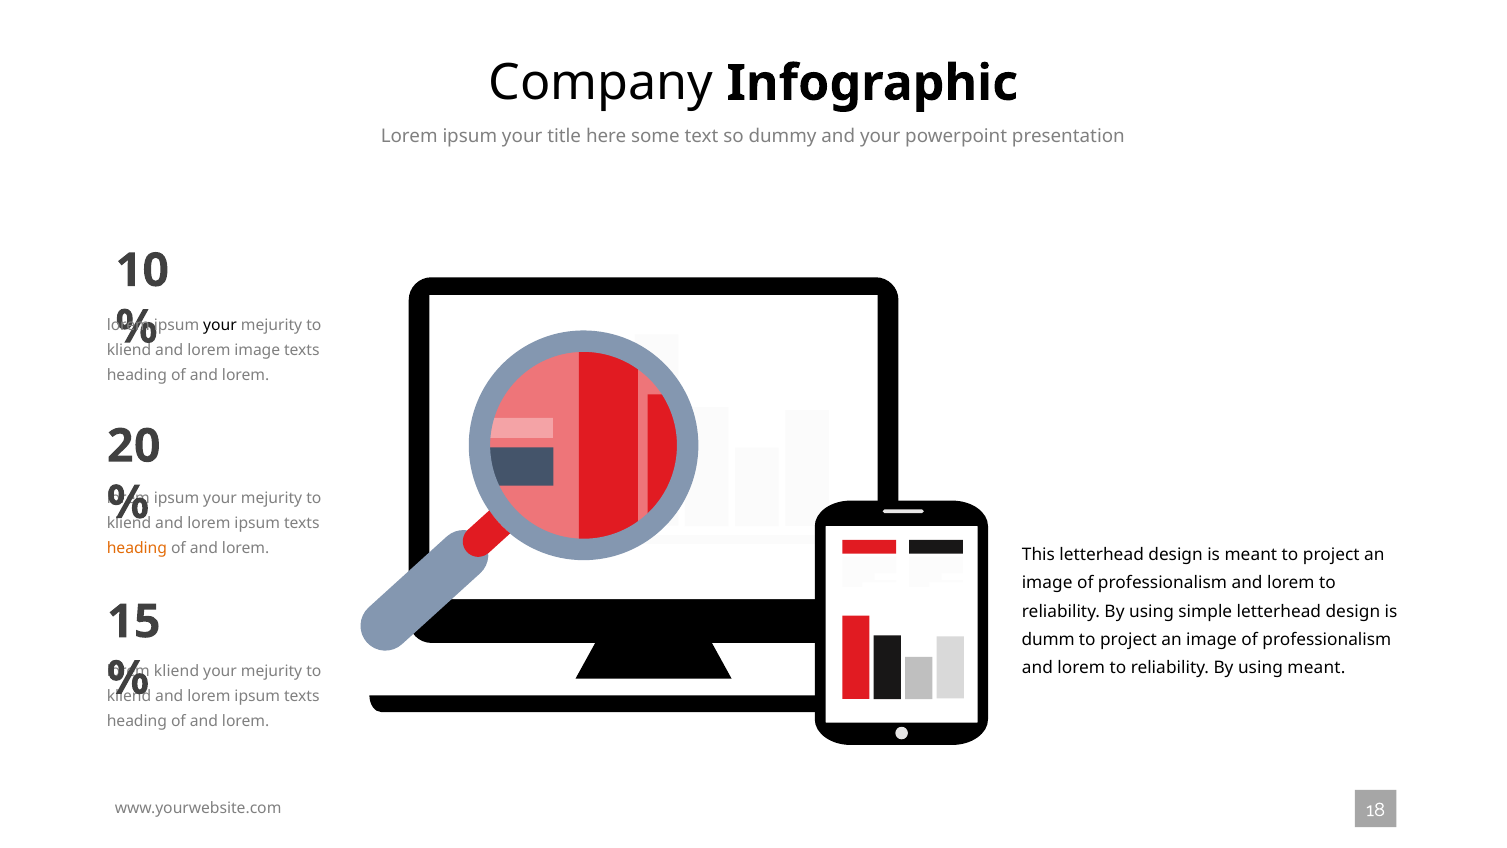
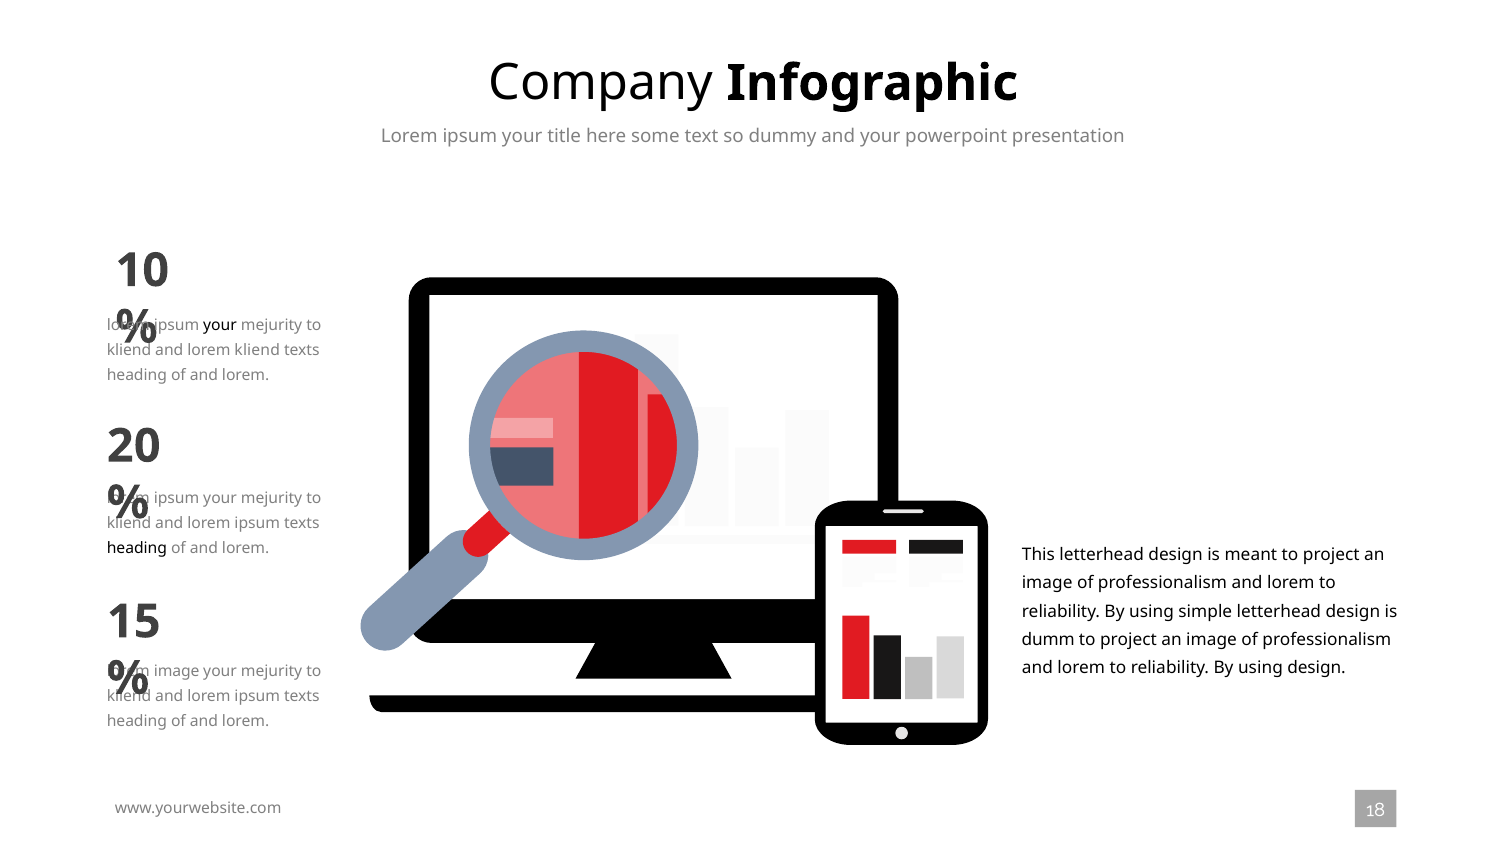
lorem image: image -> kliend
heading at (137, 548) colour: orange -> black
using meant: meant -> design
kliend at (177, 671): kliend -> image
